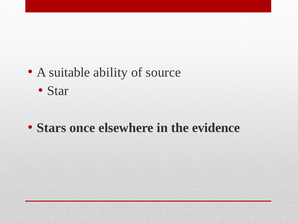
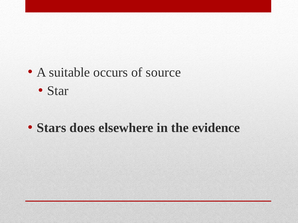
ability: ability -> occurs
once: once -> does
